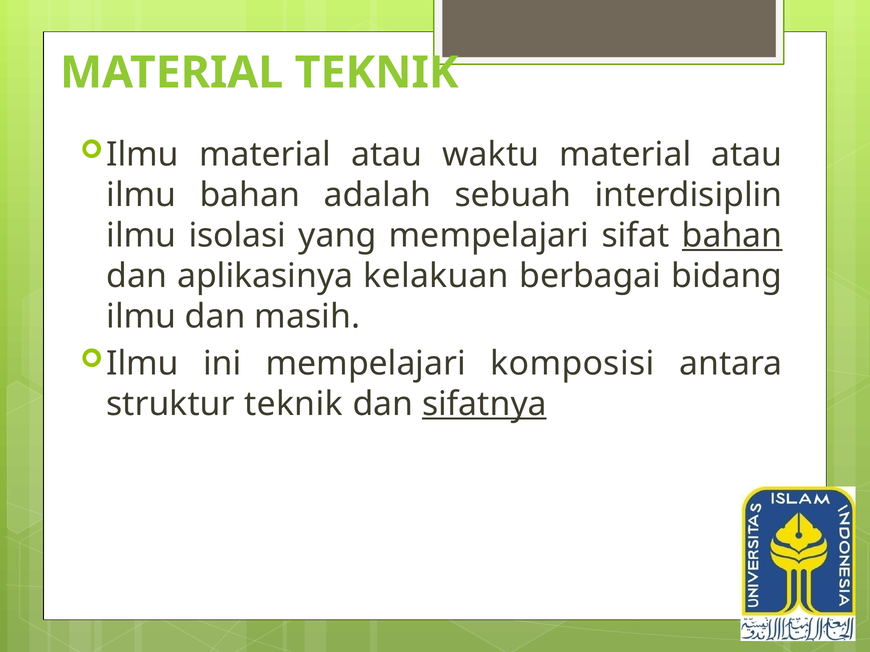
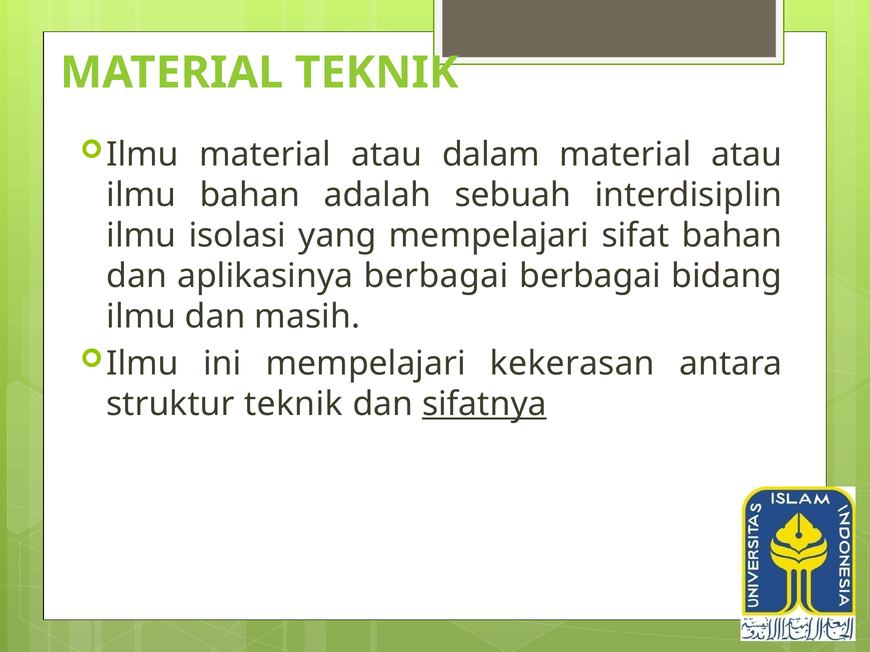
waktu: waktu -> dalam
bahan at (732, 236) underline: present -> none
aplikasinya kelakuan: kelakuan -> berbagai
komposisi: komposisi -> kekerasan
